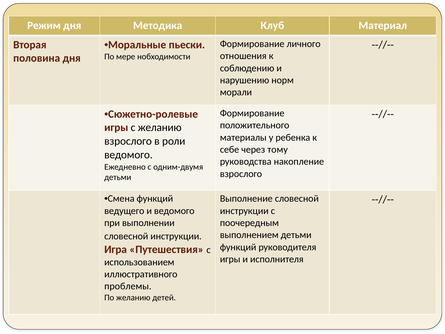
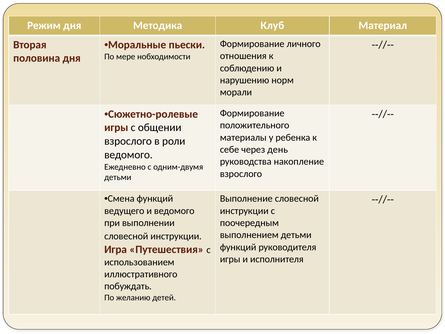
с желанию: желанию -> общении
тому: тому -> день
проблемы: проблемы -> побуждать
